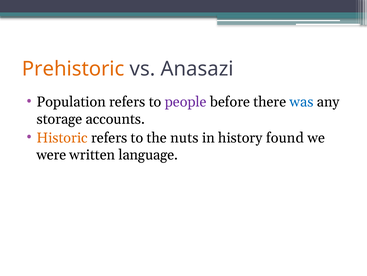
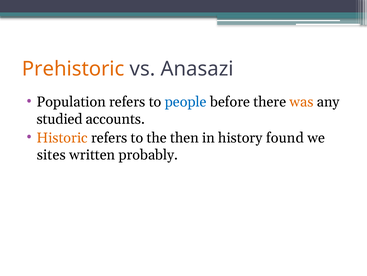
people colour: purple -> blue
was colour: blue -> orange
storage: storage -> studied
nuts: nuts -> then
were: were -> sites
language: language -> probably
